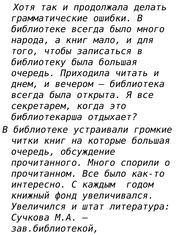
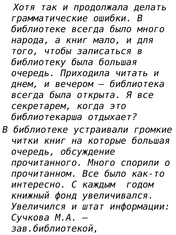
литература: литература -> информации
